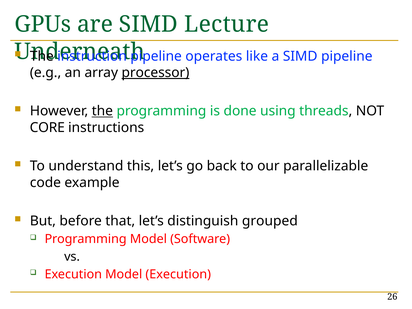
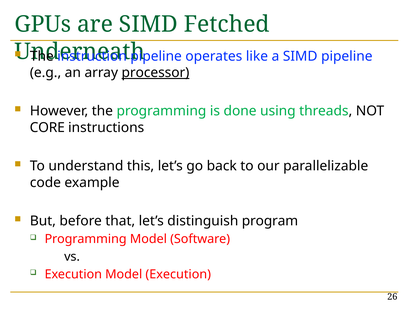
Lecture: Lecture -> Fetched
the at (102, 111) underline: present -> none
grouped: grouped -> program
